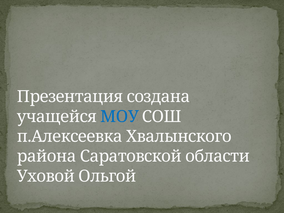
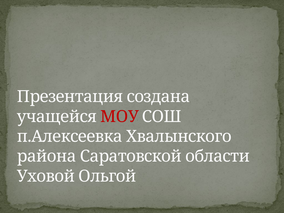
МОУ colour: blue -> red
